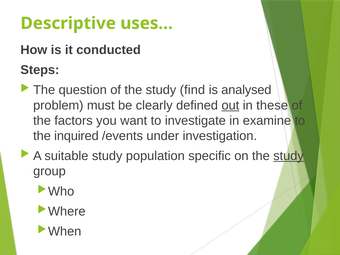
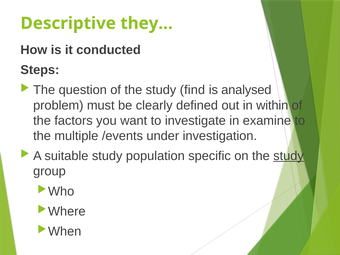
uses…: uses… -> they…
out underline: present -> none
these: these -> within
inquired: inquired -> multiple
